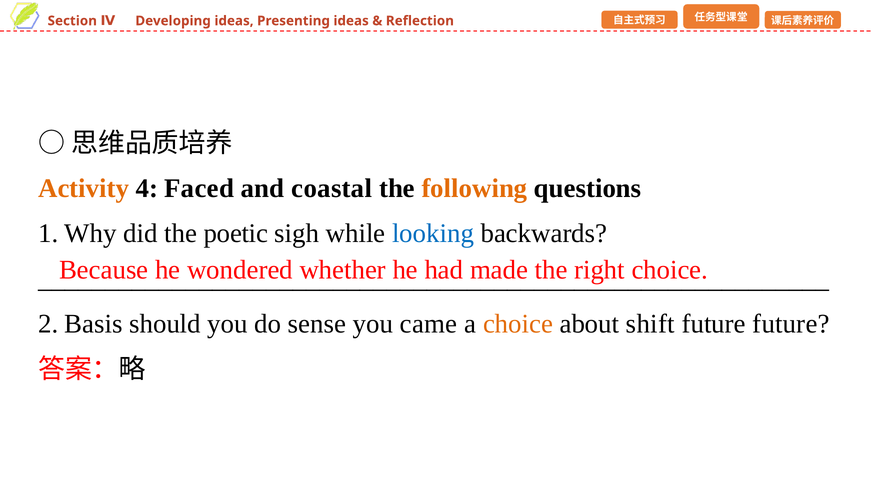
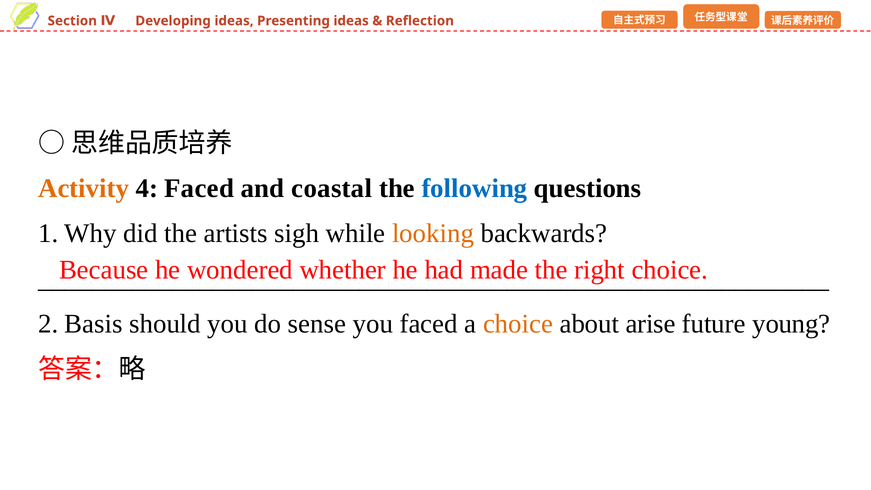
following colour: orange -> blue
poetic: poetic -> artists
looking colour: blue -> orange
you came: came -> faced
shift: shift -> arise
future future: future -> young
